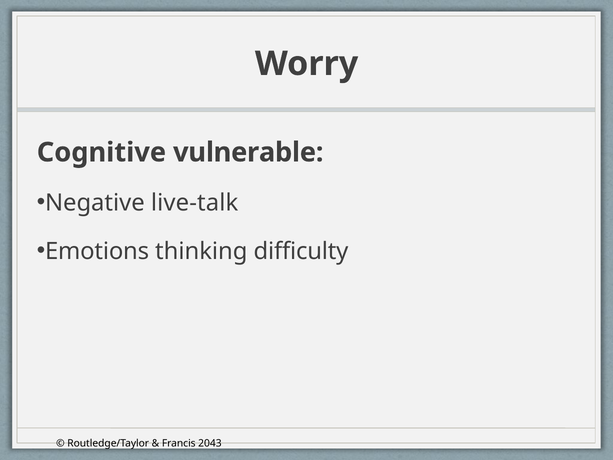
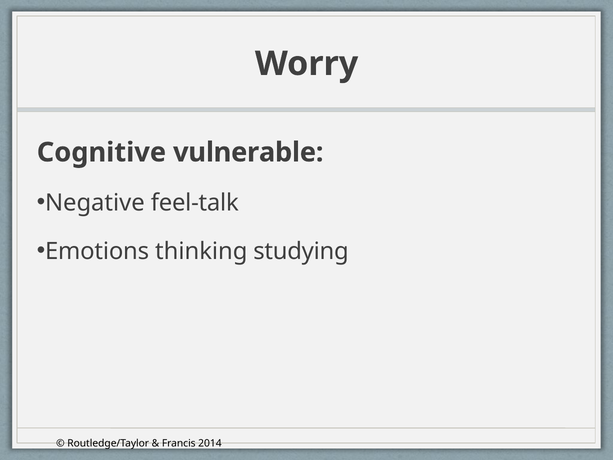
live-talk: live-talk -> feel-talk
difficulty: difficulty -> studying
2043: 2043 -> 2014
